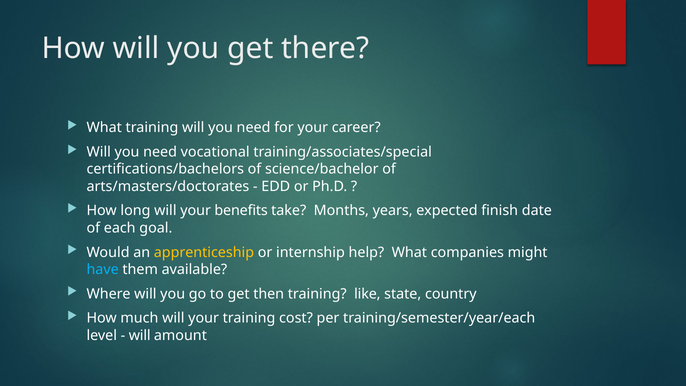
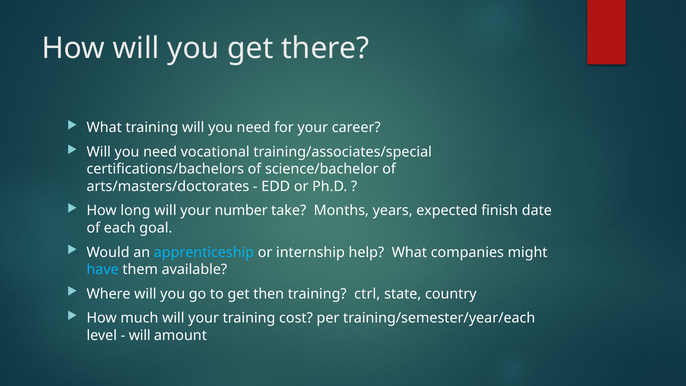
benefits: benefits -> number
apprenticeship colour: yellow -> light blue
like: like -> ctrl
